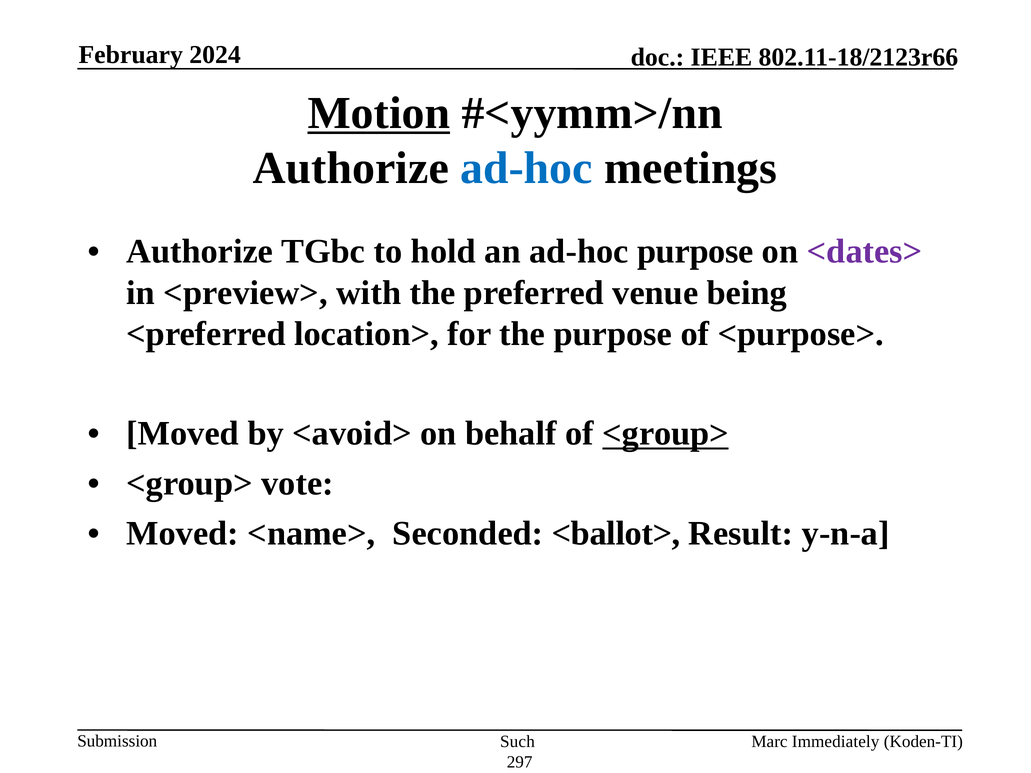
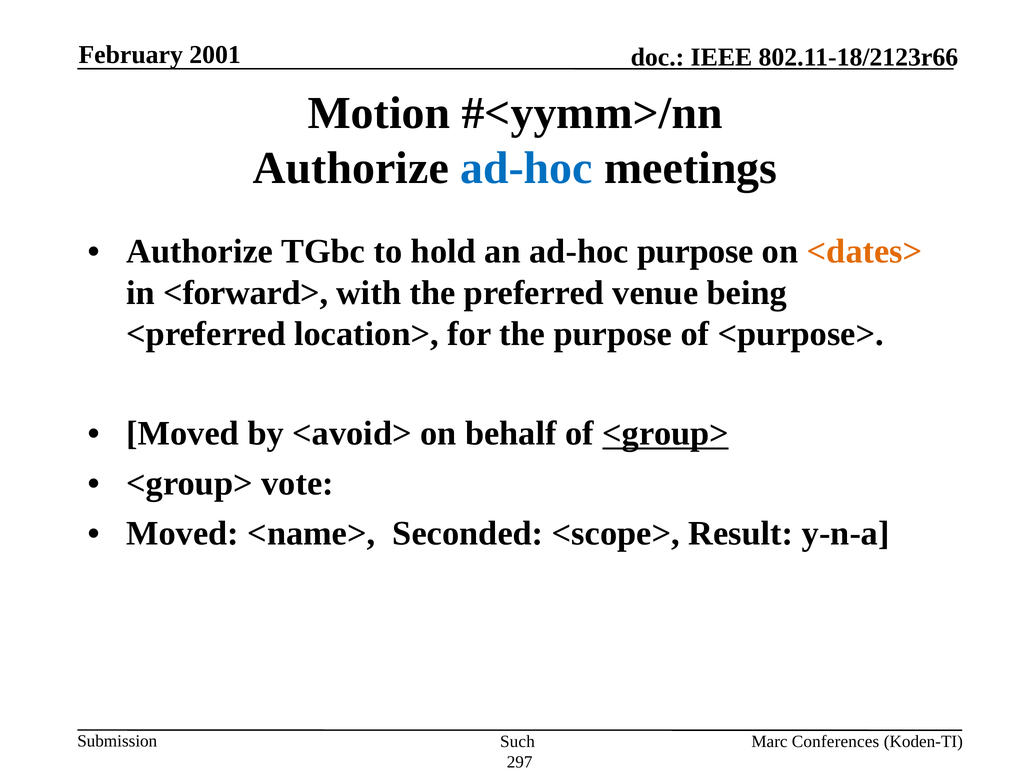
2024: 2024 -> 2001
Motion underline: present -> none
<dates> colour: purple -> orange
<preview>: <preview> -> <forward>
<ballot>: <ballot> -> <scope>
Immediately: Immediately -> Conferences
